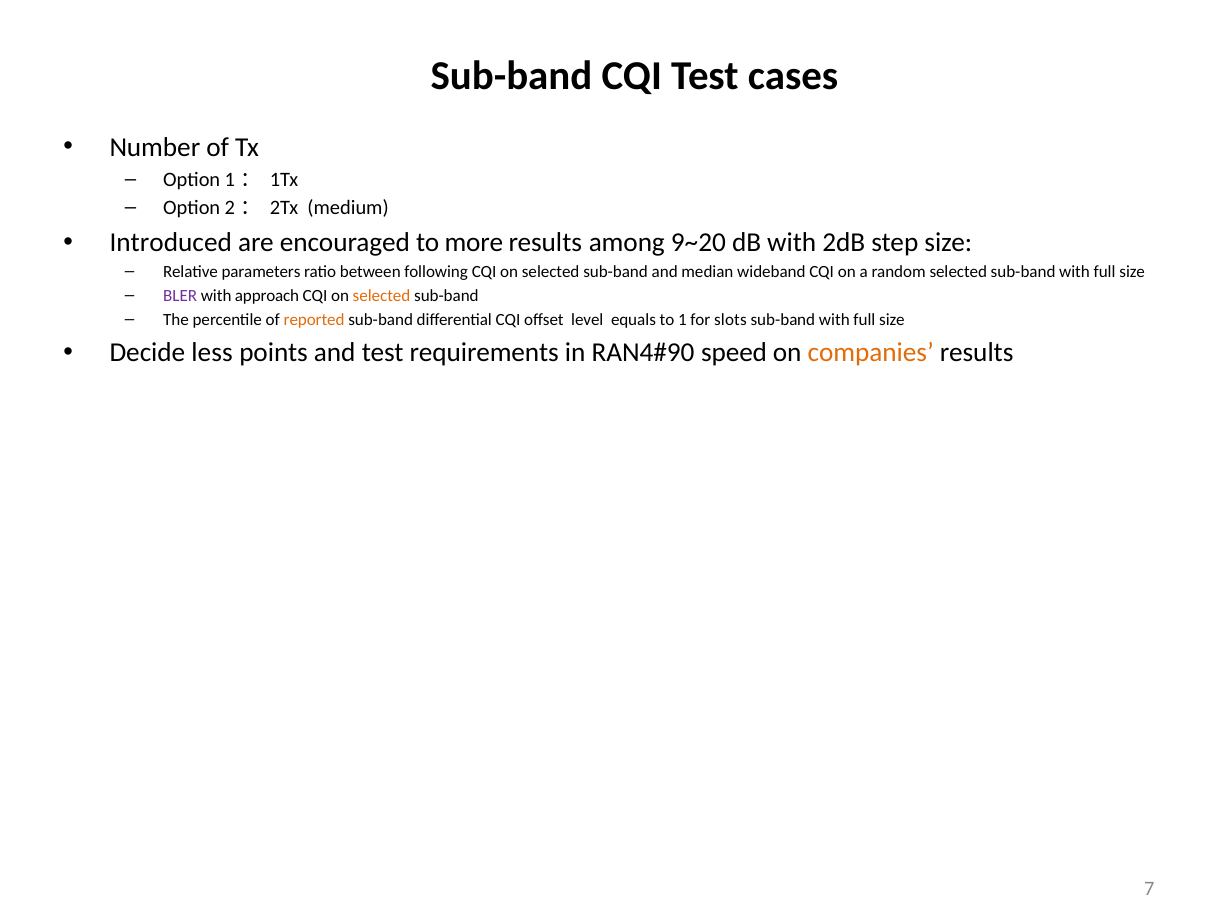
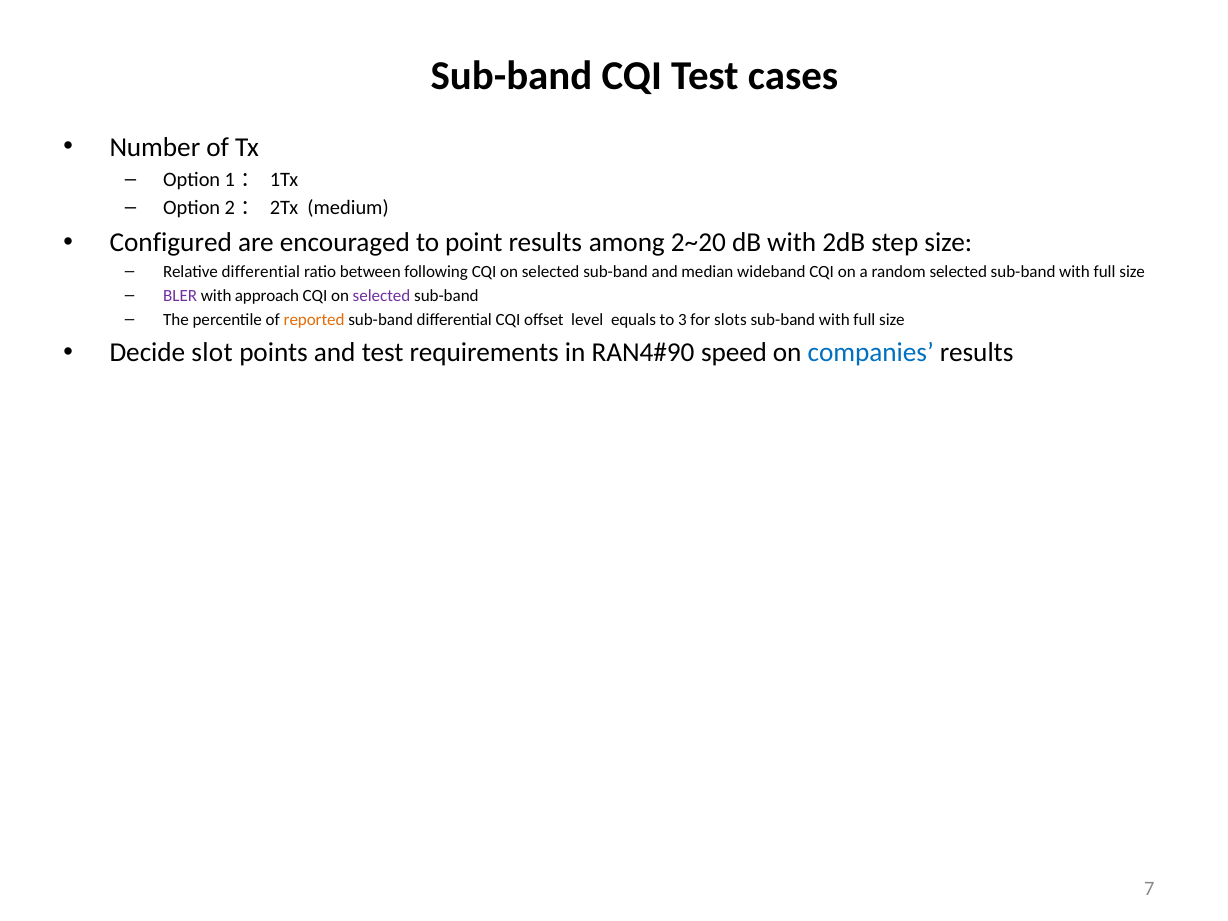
Introduced: Introduced -> Configured
more: more -> point
9~20: 9~20 -> 2~20
Relative parameters: parameters -> differential
selected at (382, 296) colour: orange -> purple
1: 1 -> 3
less: less -> slot
companies colour: orange -> blue
